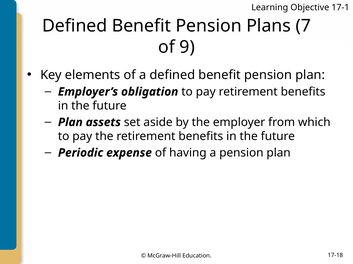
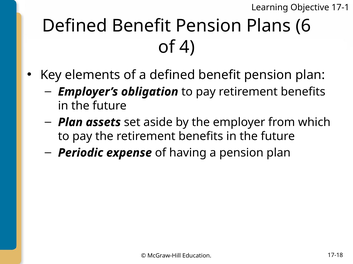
7: 7 -> 6
9: 9 -> 4
